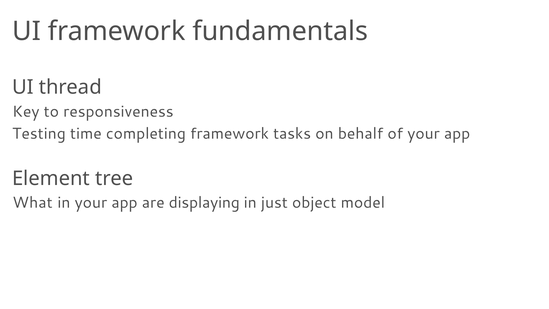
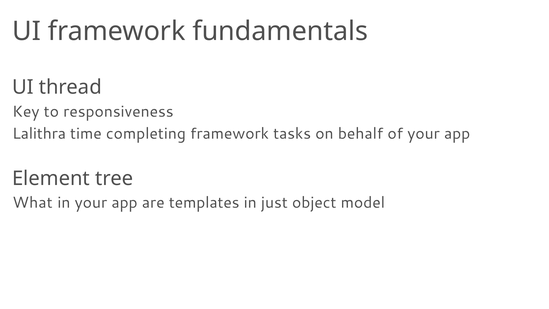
Testing: Testing -> Lalithra
displaying: displaying -> templates
